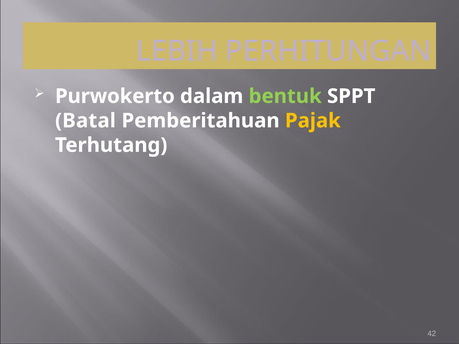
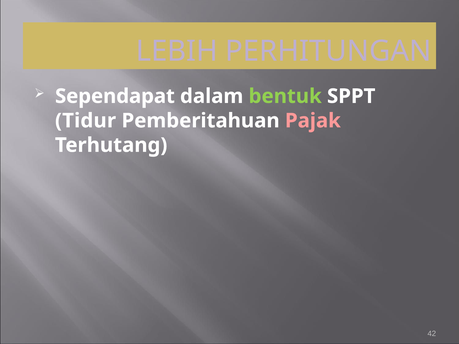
Purwokerto: Purwokerto -> Sependapat
Batal: Batal -> Tidur
Pajak colour: yellow -> pink
